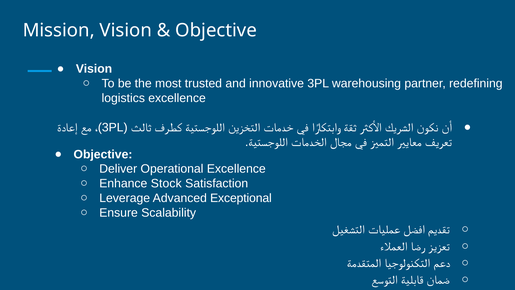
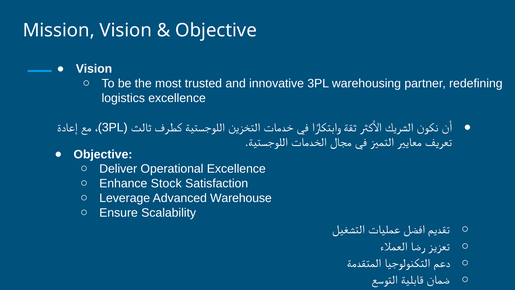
Exceptional: Exceptional -> Warehouse
